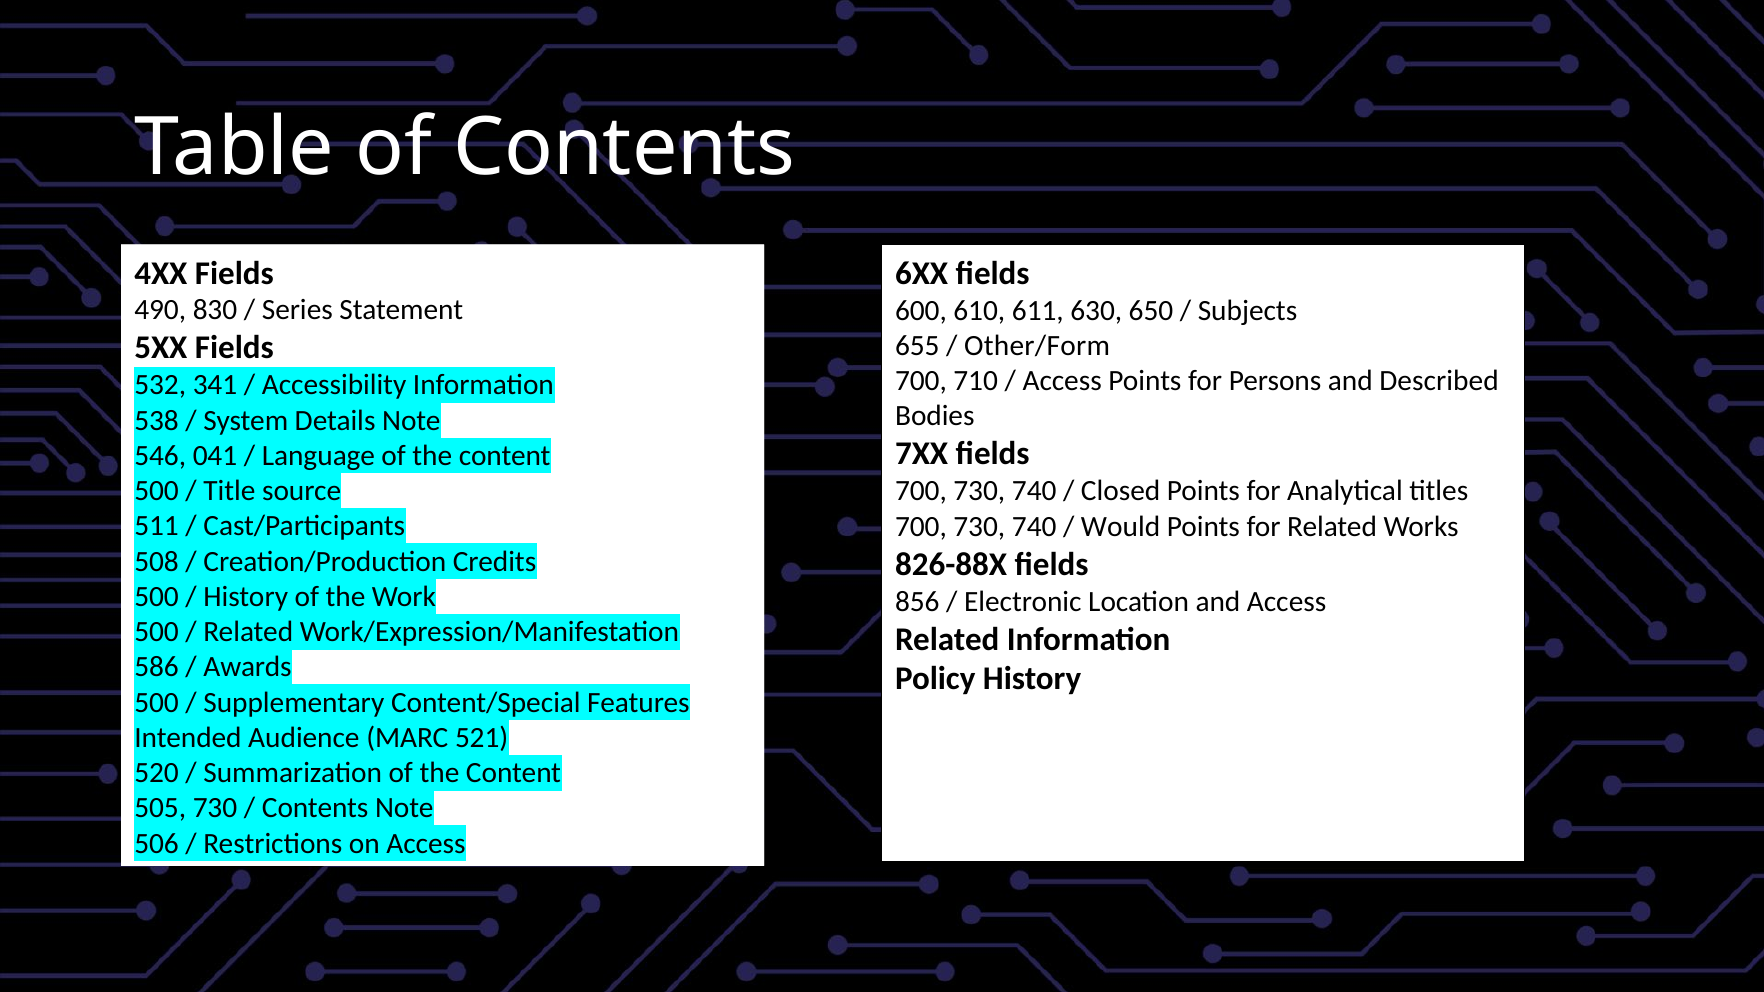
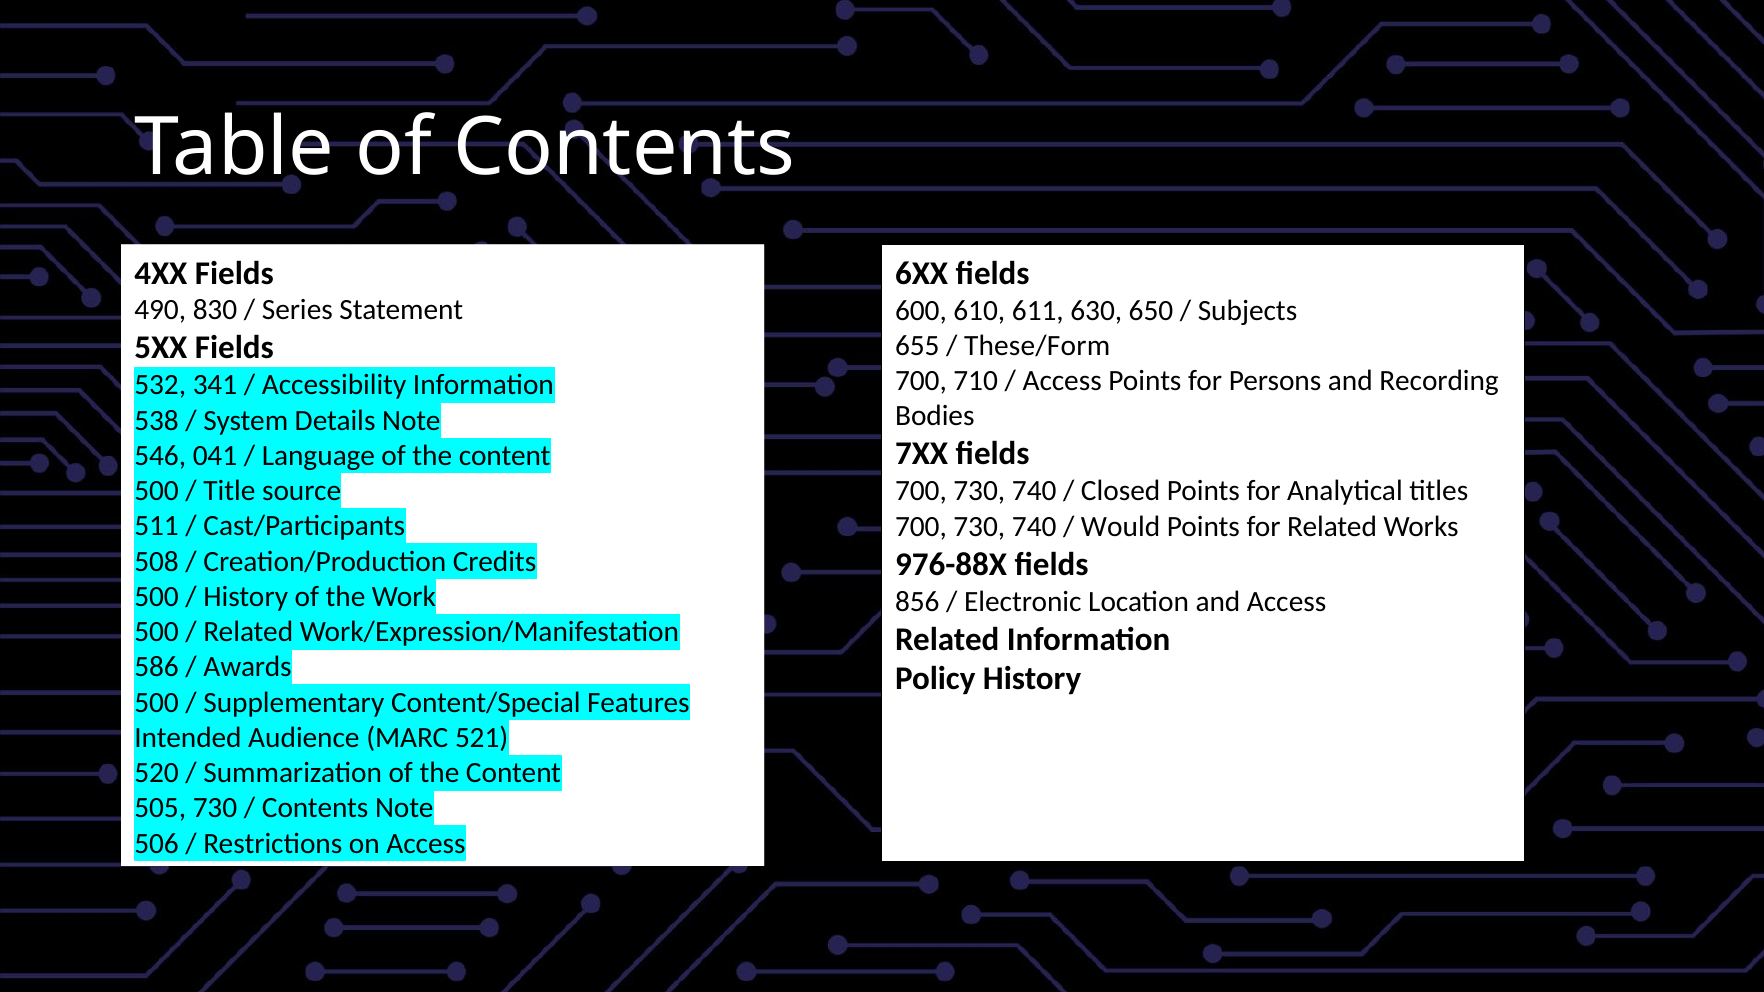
Other/Form: Other/Form -> These/Form
Described: Described -> Recording
826-88X: 826-88X -> 976-88X
